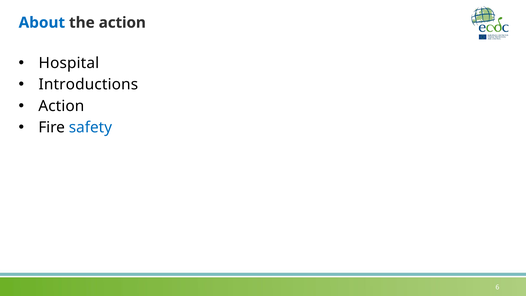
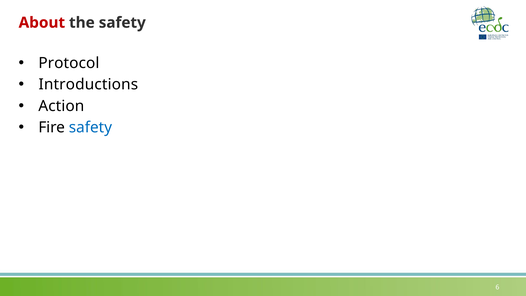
About colour: blue -> red
the action: action -> safety
Hospital: Hospital -> Protocol
